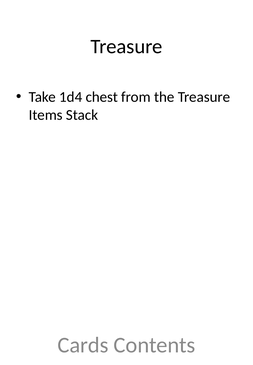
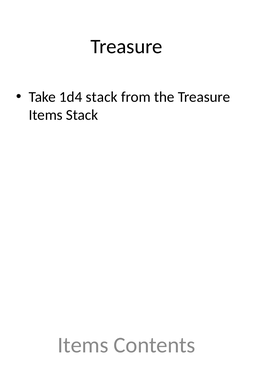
1d4 chest: chest -> stack
Cards at (83, 346): Cards -> Items
